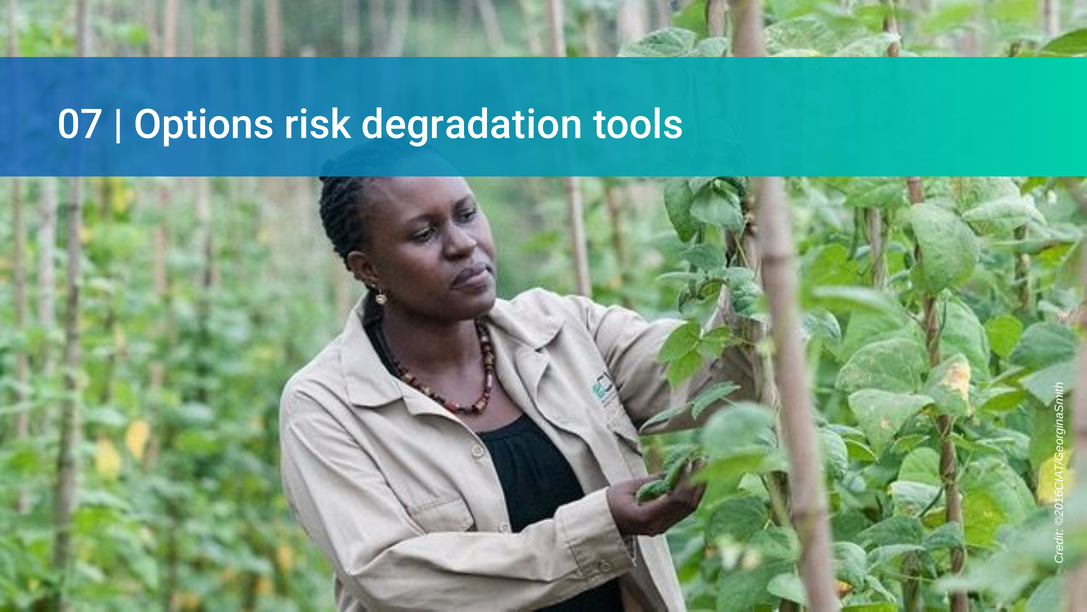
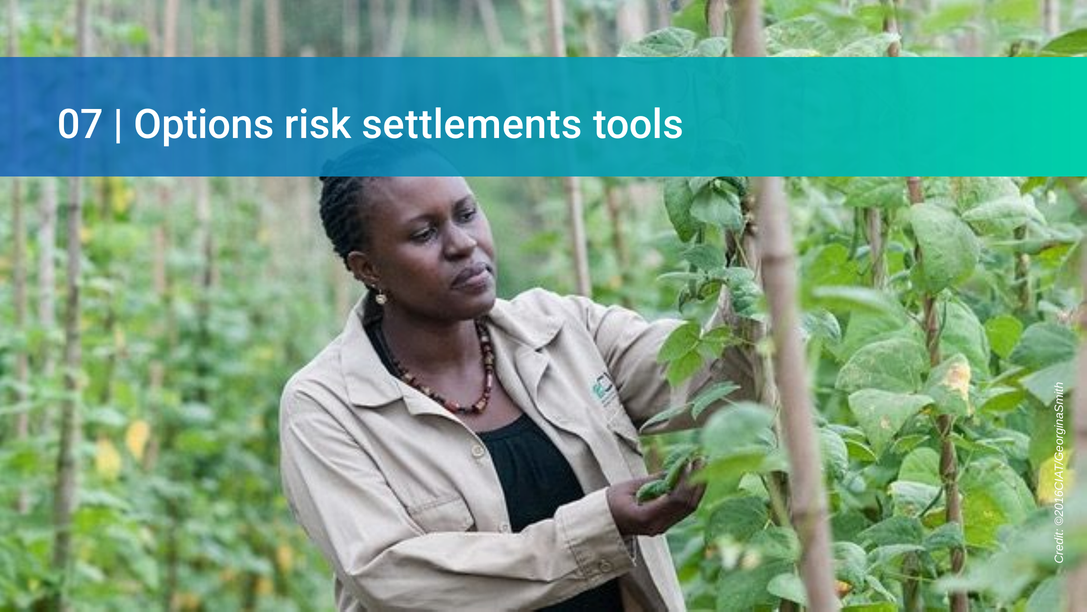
degradation: degradation -> settlements
